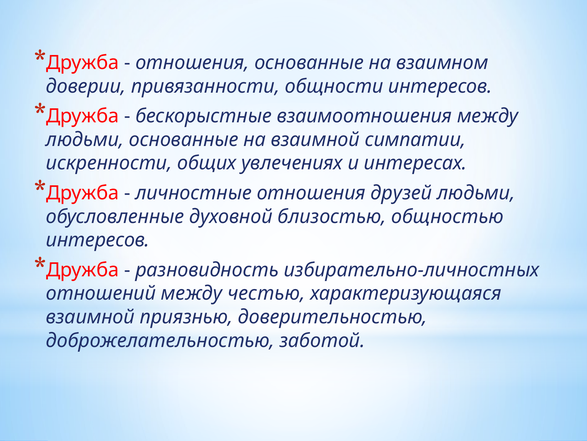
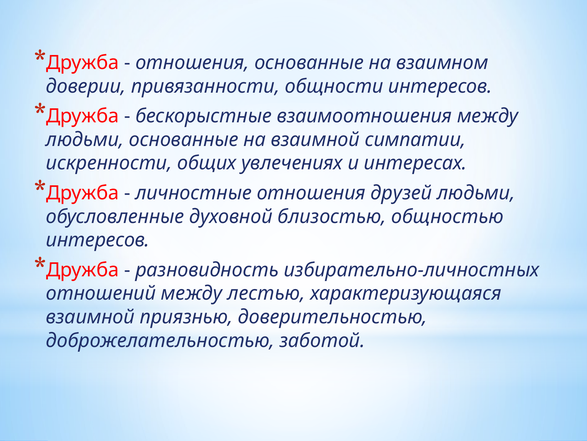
честью: честью -> лестью
